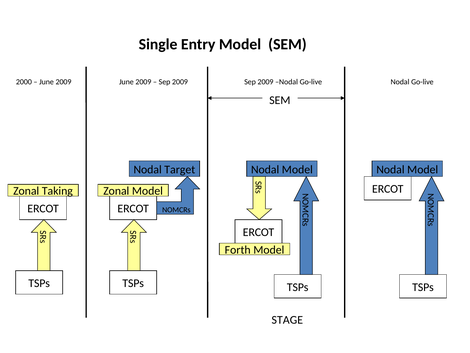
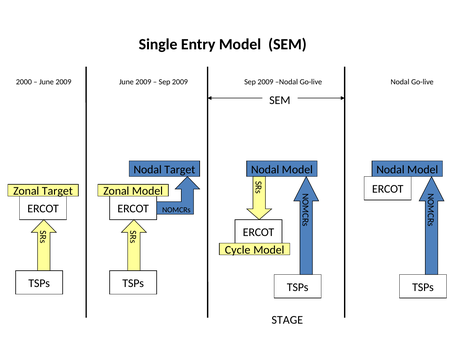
Zonal Taking: Taking -> Target
Forth: Forth -> Cycle
